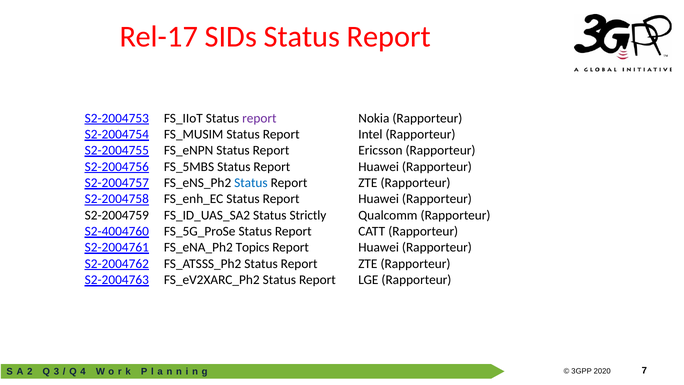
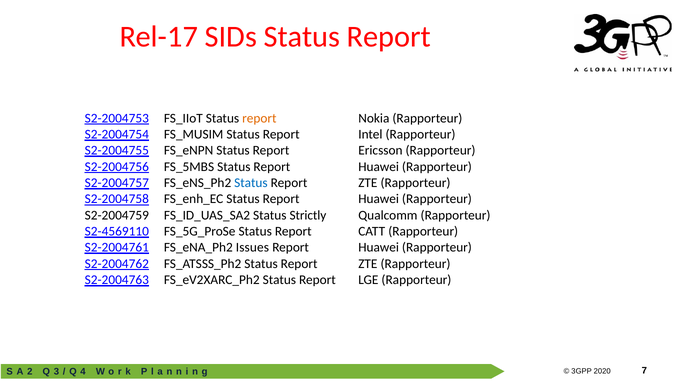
report at (259, 118) colour: purple -> orange
S2-4004760: S2-4004760 -> S2-4569110
Topics: Topics -> Issues
